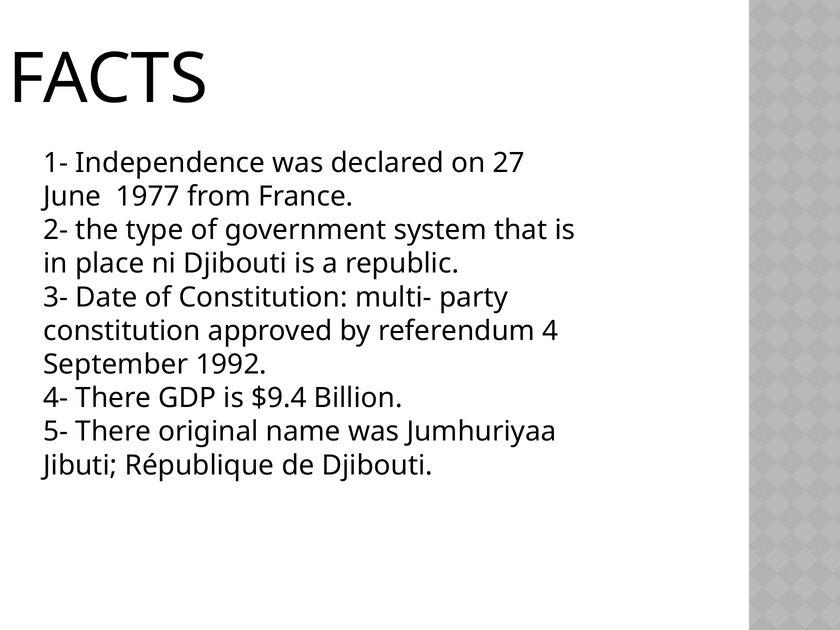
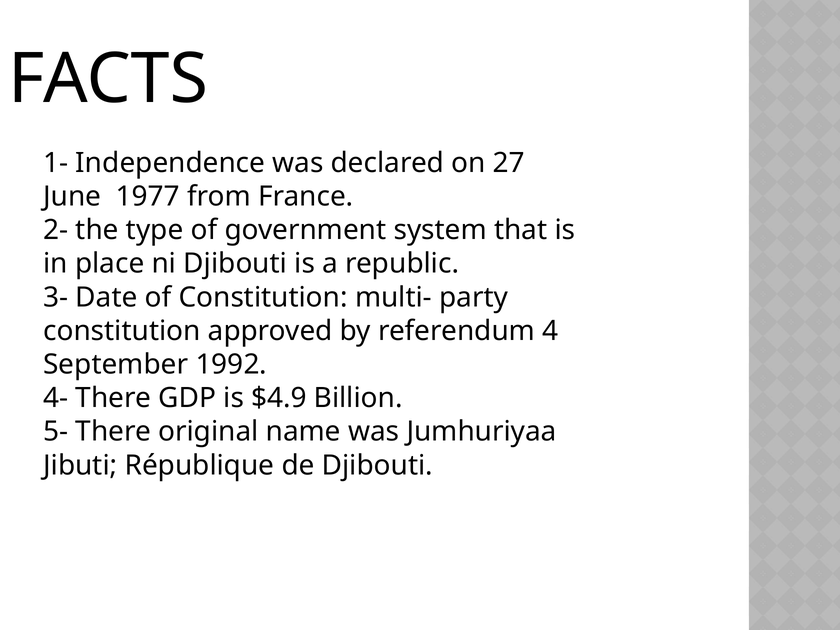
$9.4: $9.4 -> $4.9
